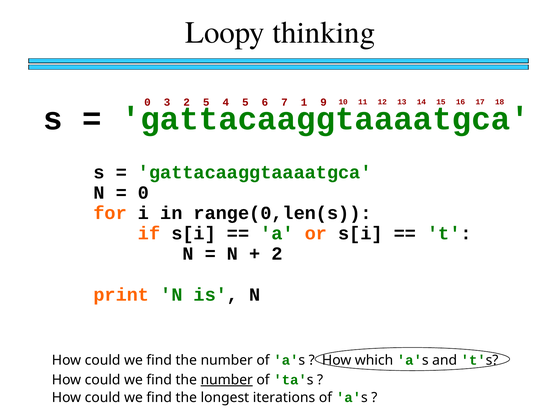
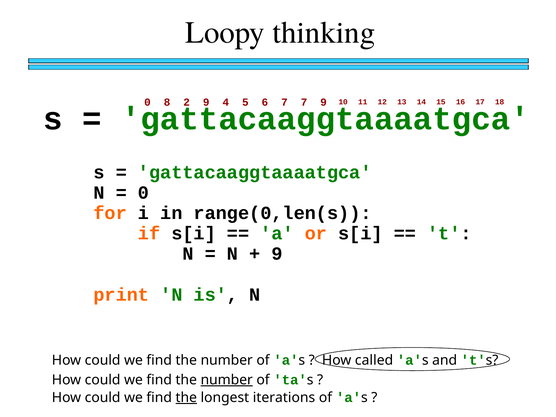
3: 3 -> 8
2 5: 5 -> 9
7 1: 1 -> 7
2 at (277, 254): 2 -> 9
which: which -> called
the at (186, 397) underline: none -> present
